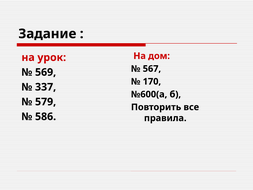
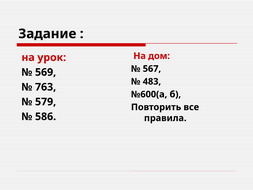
170: 170 -> 483
337: 337 -> 763
